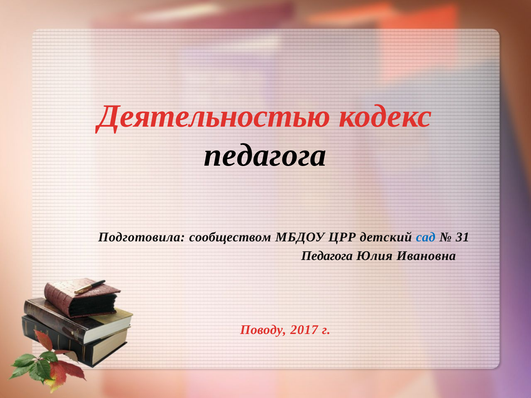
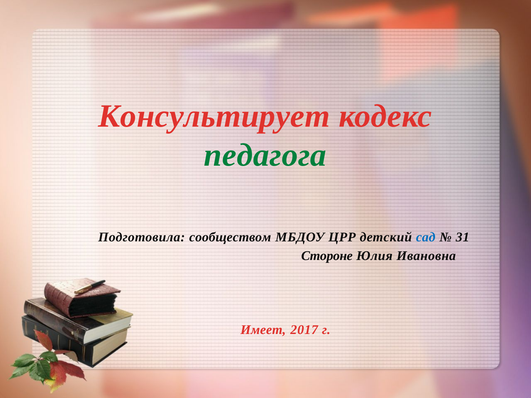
Деятельностью: Деятельностью -> Консультирует
педагога at (265, 155) colour: black -> green
Педагога at (327, 256): Педагога -> Стороне
Поводу: Поводу -> Имеет
